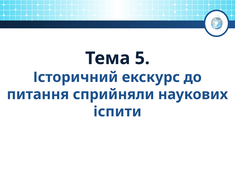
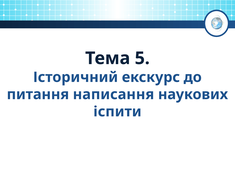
сприйняли: сприйняли -> написання
